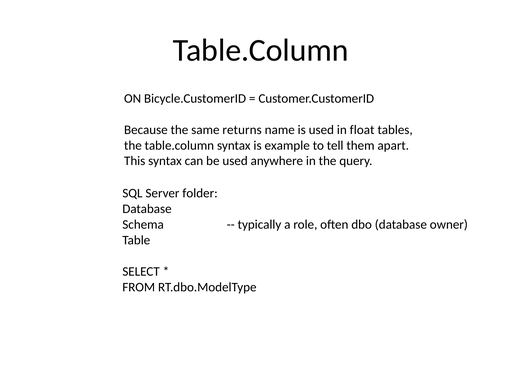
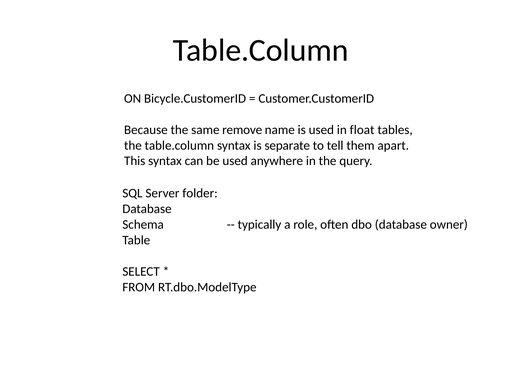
returns: returns -> remove
example: example -> separate
